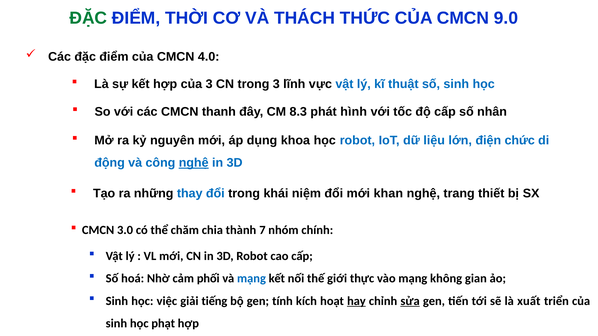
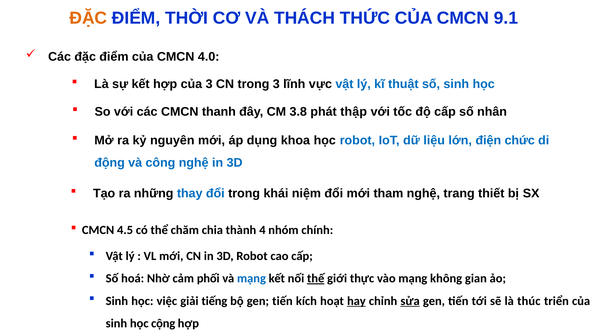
ĐẶC at (88, 18) colour: green -> orange
9.0: 9.0 -> 9.1
8.3: 8.3 -> 3.8
hình: hình -> thập
nghệ at (194, 163) underline: present -> none
khan: khan -> tham
3.0: 3.0 -> 4.5
7: 7 -> 4
thế underline: none -> present
bộ gen tính: tính -> tiến
xuất: xuất -> thúc
phạt: phạt -> cộng
